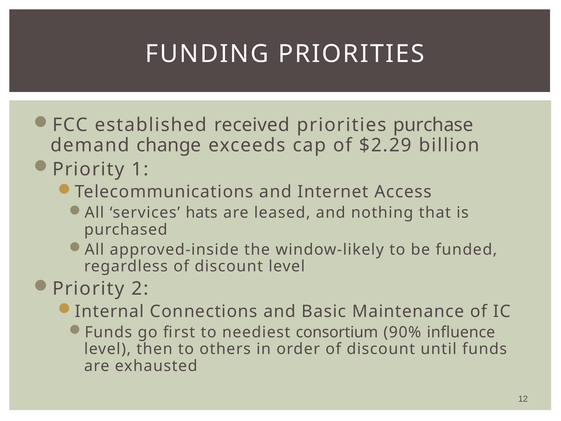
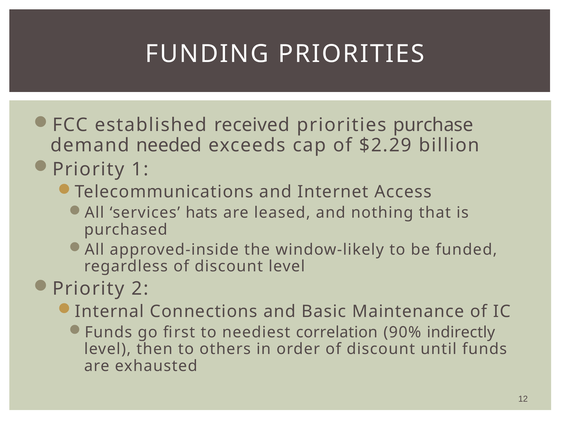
change: change -> needed
consortium: consortium -> correlation
influence: influence -> indirectly
